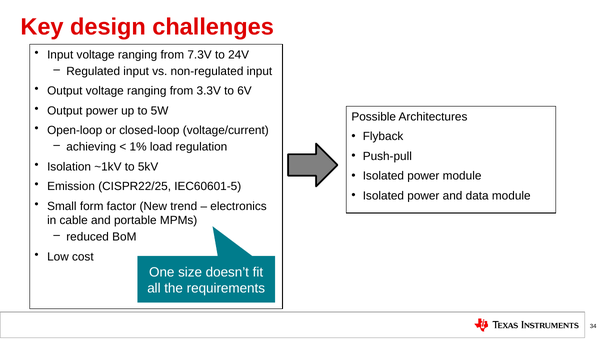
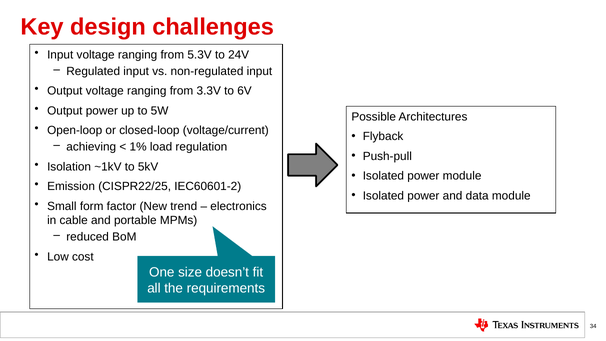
7.3V: 7.3V -> 5.3V
IEC60601-5: IEC60601-5 -> IEC60601-2
